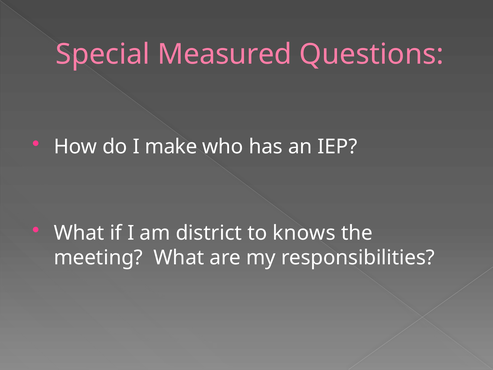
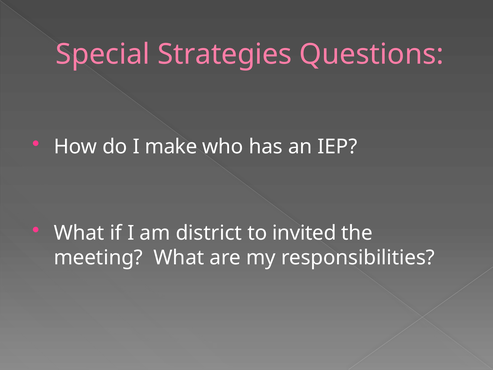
Measured: Measured -> Strategies
knows: knows -> invited
